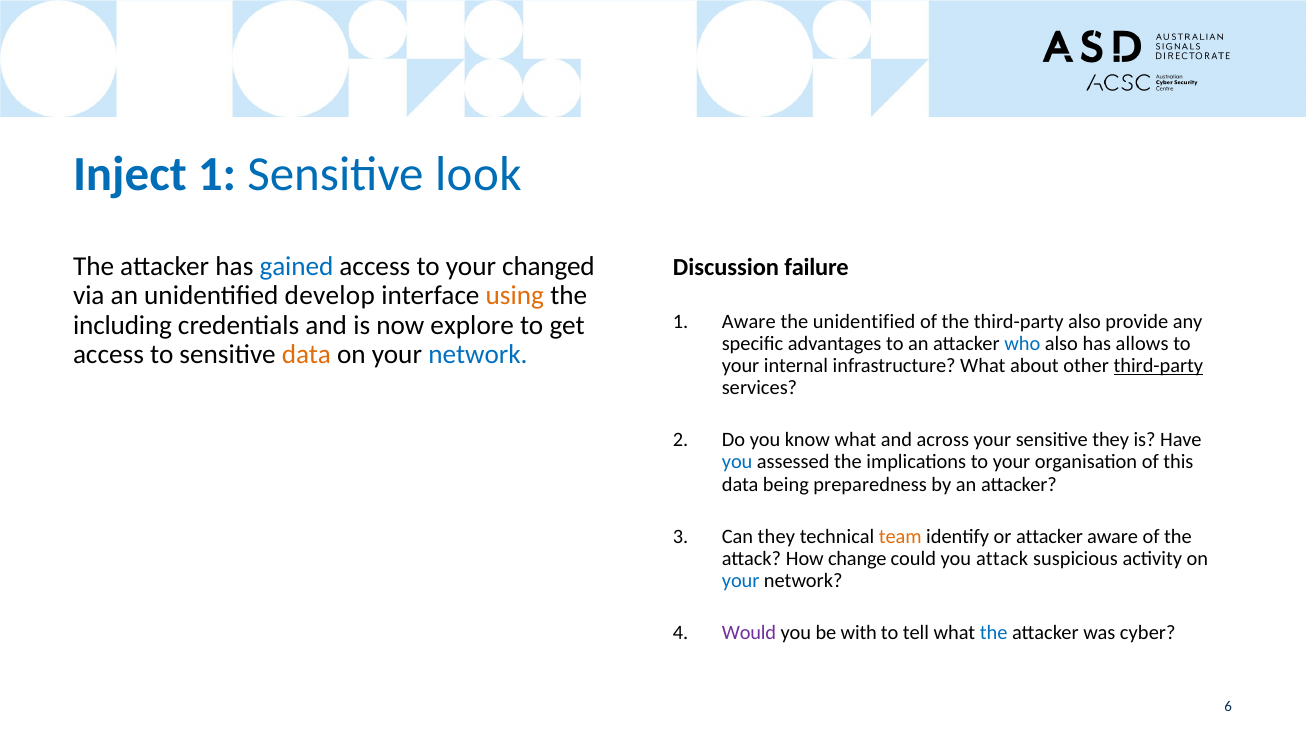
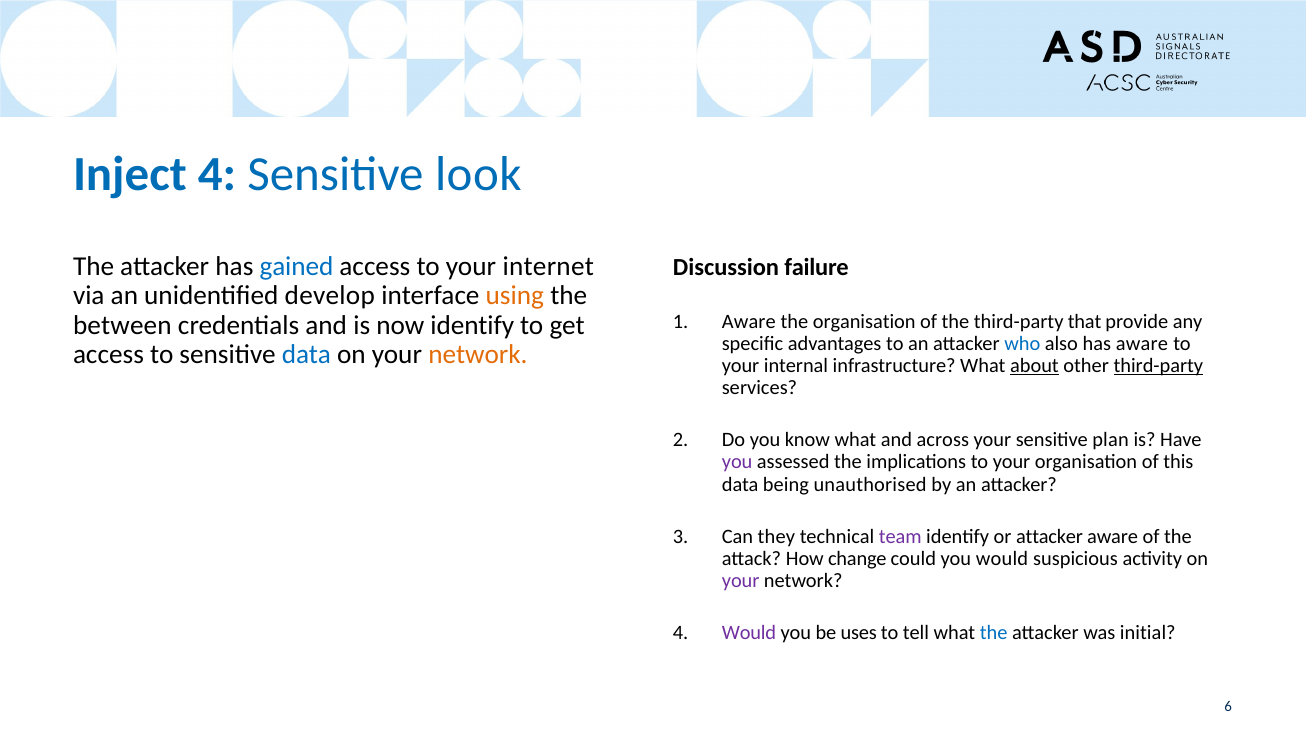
Inject 1: 1 -> 4
changed: changed -> internet
the unidentified: unidentified -> organisation
third-party also: also -> that
including: including -> between
now explore: explore -> identify
has allows: allows -> aware
data at (306, 355) colour: orange -> blue
network at (478, 355) colour: blue -> orange
about underline: none -> present
sensitive they: they -> plan
you at (737, 462) colour: blue -> purple
preparedness: preparedness -> unauthorised
team colour: orange -> purple
you attack: attack -> would
your at (741, 580) colour: blue -> purple
with: with -> uses
cyber: cyber -> initial
